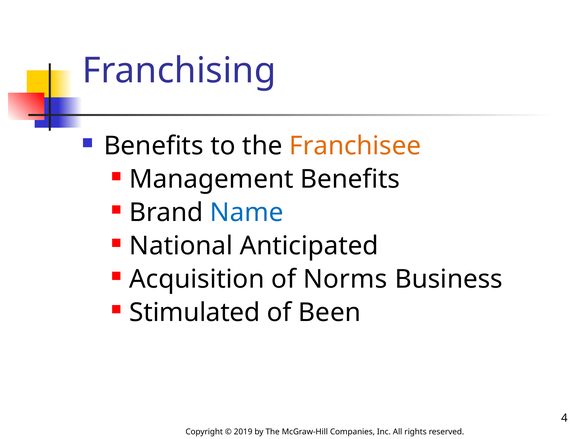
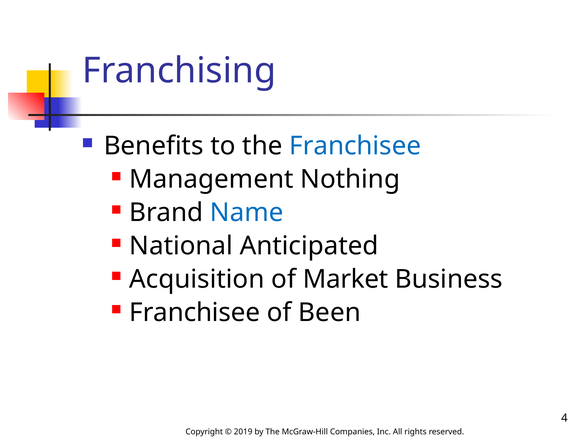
Franchisee at (355, 146) colour: orange -> blue
Management Benefits: Benefits -> Nothing
Norms: Norms -> Market
Stimulated at (195, 313): Stimulated -> Franchisee
